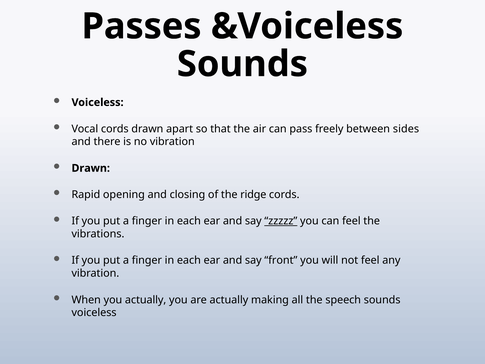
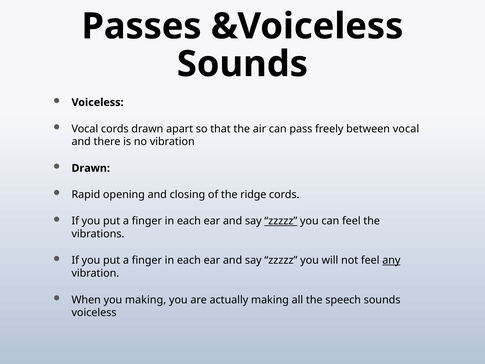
between sides: sides -> vocal
front at (281, 260): front -> zzzzz
any underline: none -> present
you actually: actually -> making
